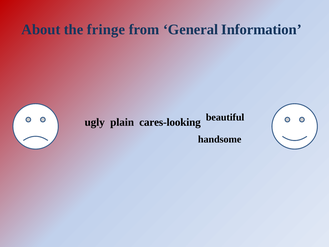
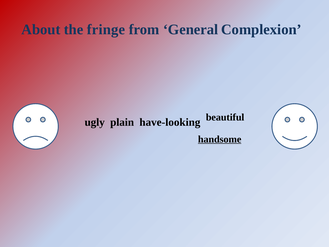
Information: Information -> Complexion
cares-looking: cares-looking -> have-looking
handsome underline: none -> present
